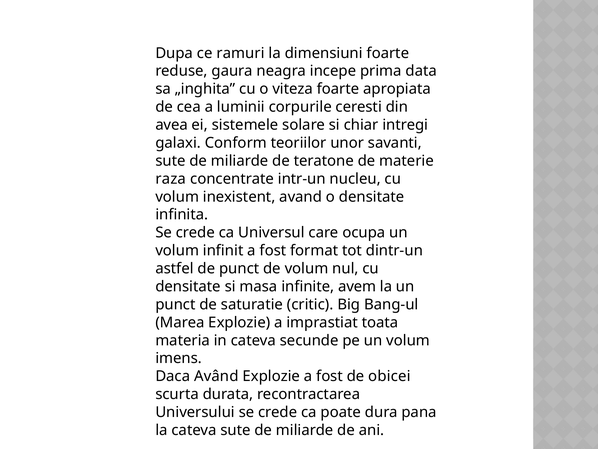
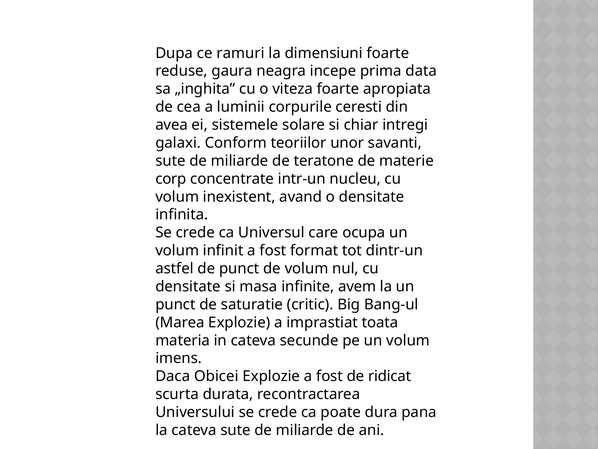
raza: raza -> corp
Având: Având -> Obicei
obicei: obicei -> ridicat
